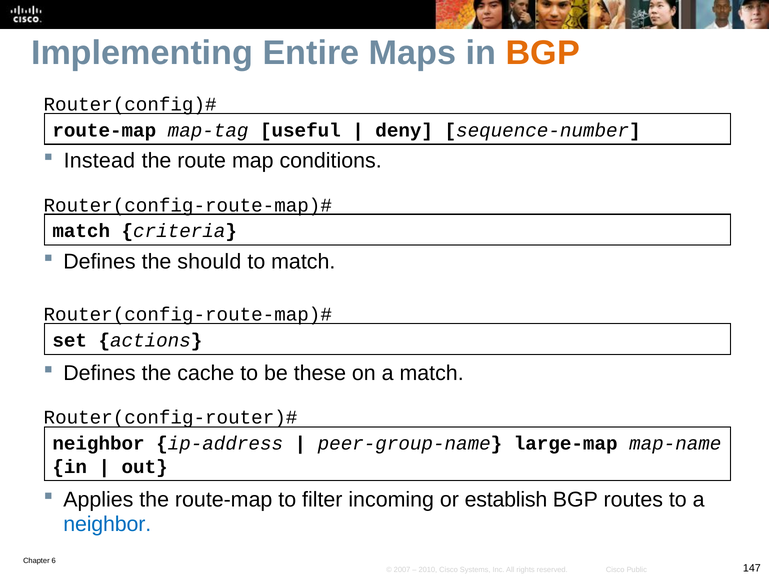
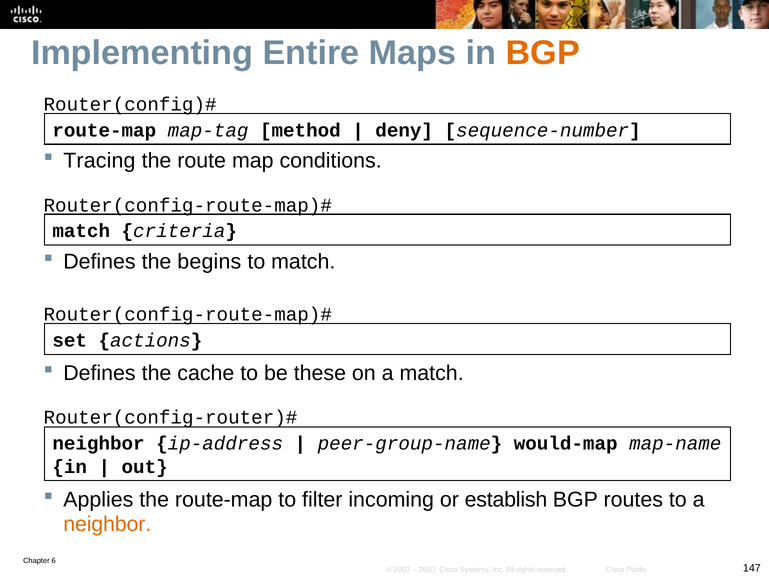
useful: useful -> method
Instead: Instead -> Tracing
should: should -> begins
large-map: large-map -> would-map
neighbor at (107, 524) colour: blue -> orange
